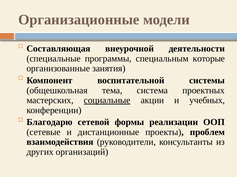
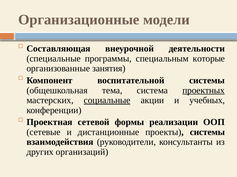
проектных underline: none -> present
Благодарю: Благодарю -> Проектная
проекты проблем: проблем -> системы
